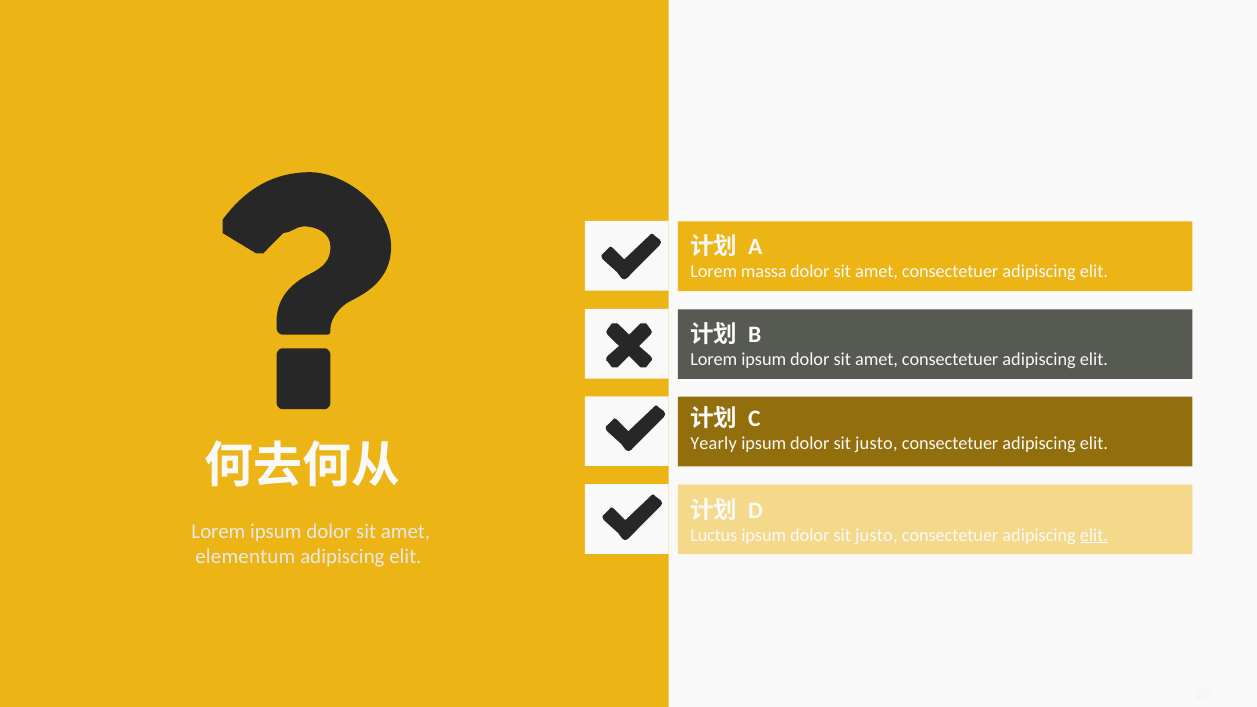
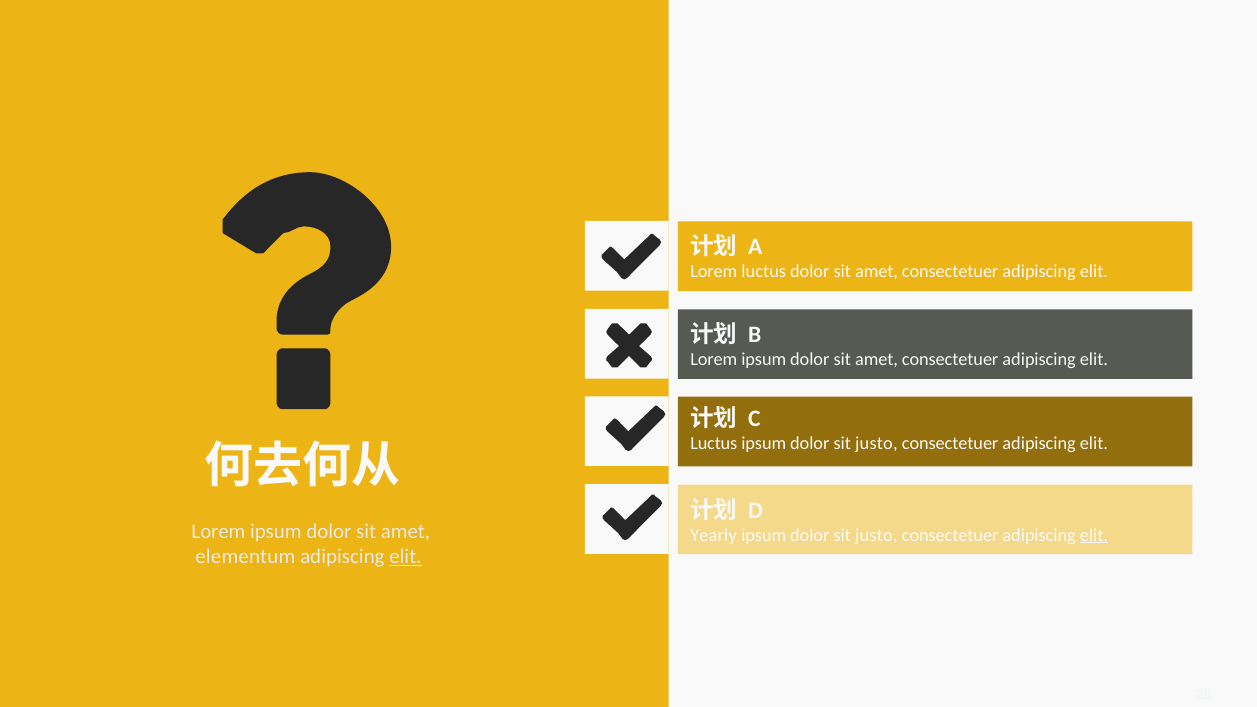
Lorem massa: massa -> luctus
Yearly at (714, 444): Yearly -> Luctus
Luctus: Luctus -> Yearly
elit at (405, 556) underline: none -> present
